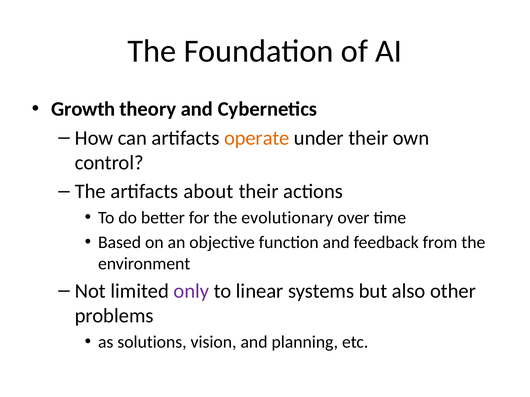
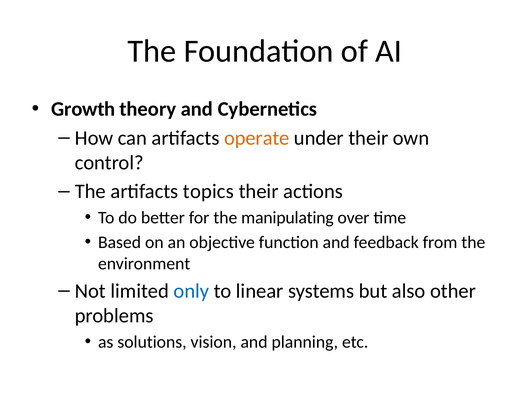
about: about -> topics
evolutionary: evolutionary -> manipulating
only colour: purple -> blue
